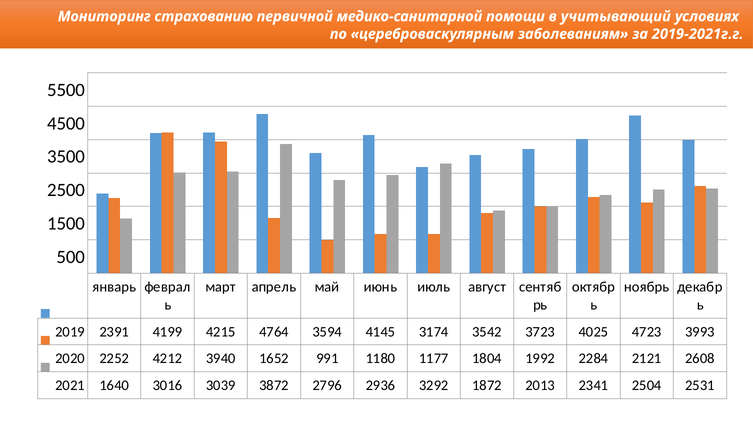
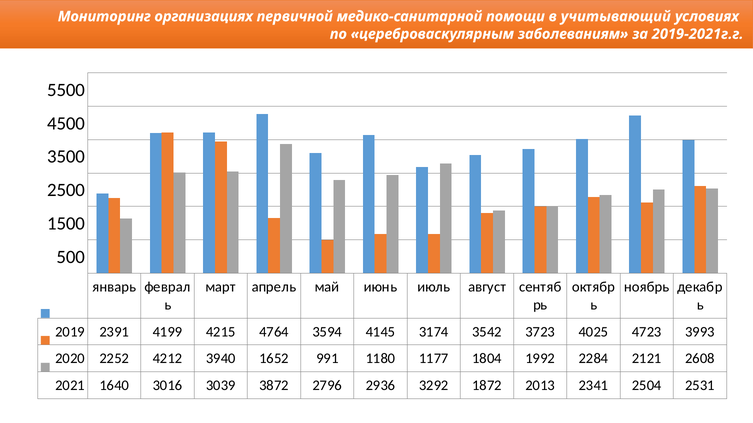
страхованию: страхованию -> организациях
